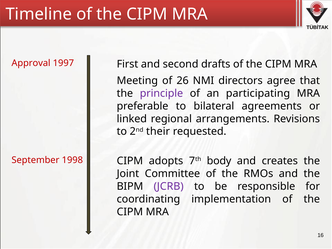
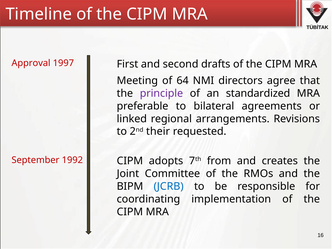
26: 26 -> 64
participating: participating -> standardized
1998: 1998 -> 1992
body: body -> from
JCRB colour: purple -> blue
